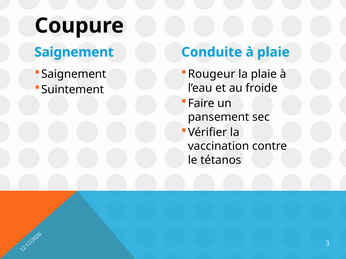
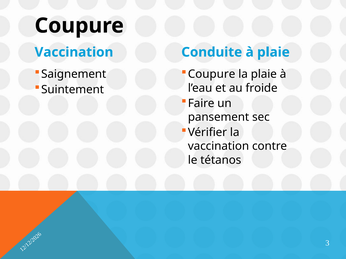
Saignement at (74, 52): Saignement -> Vaccination
Rougeur at (212, 74): Rougeur -> Coupure
